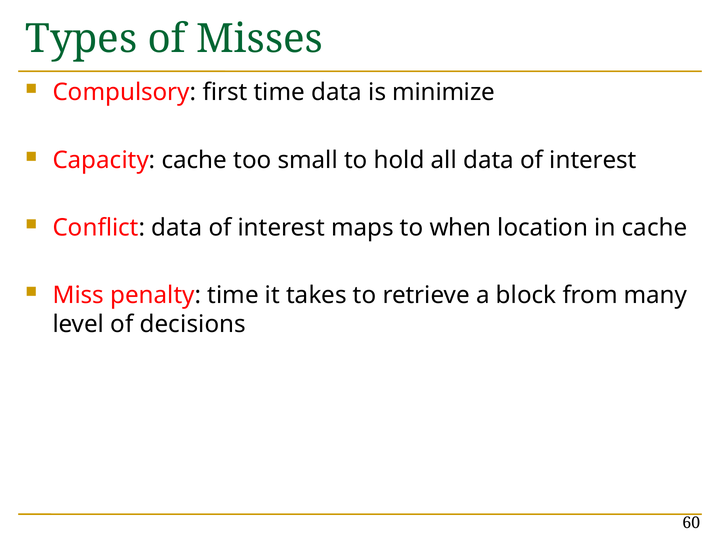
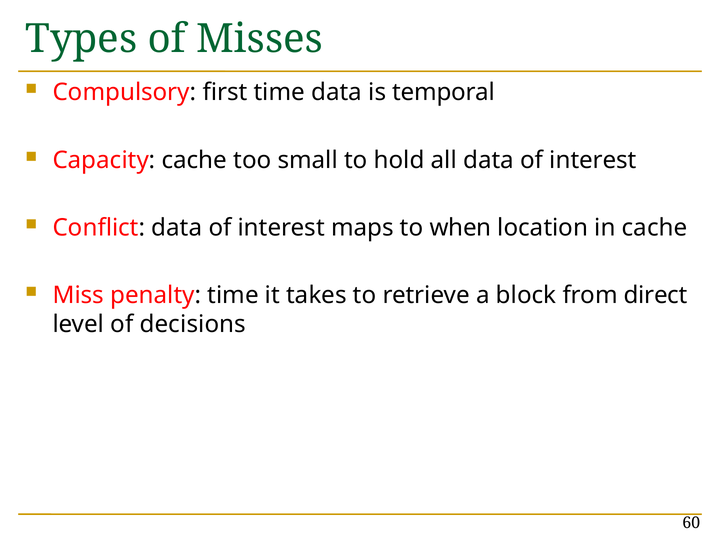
minimize: minimize -> temporal
many: many -> direct
